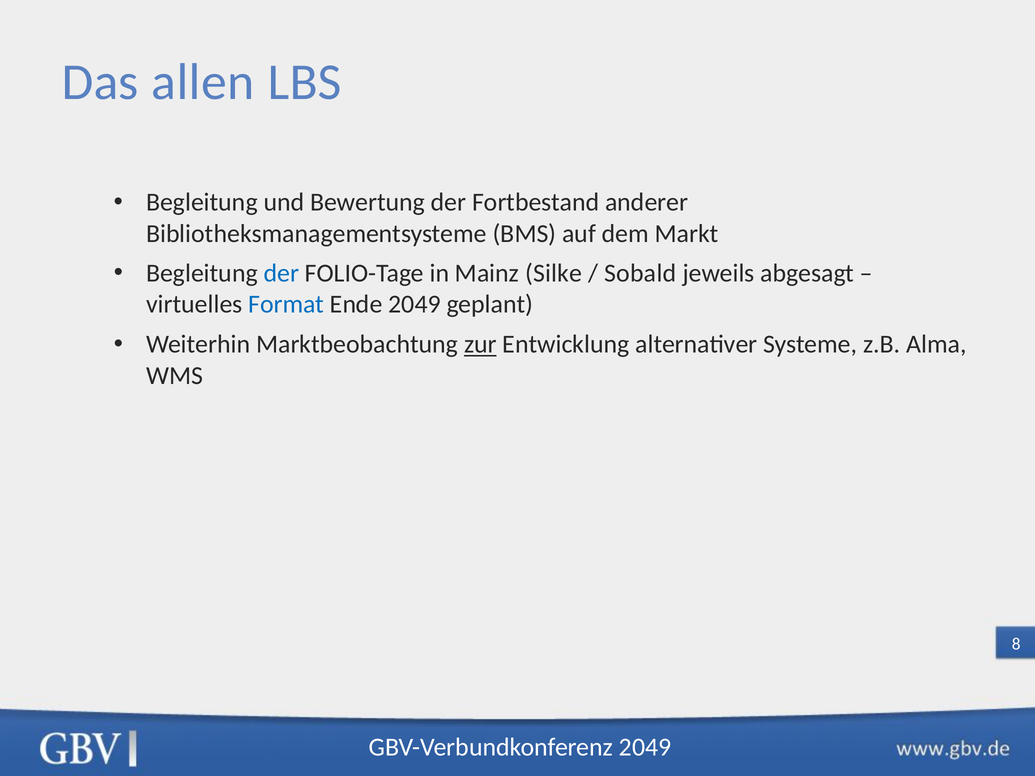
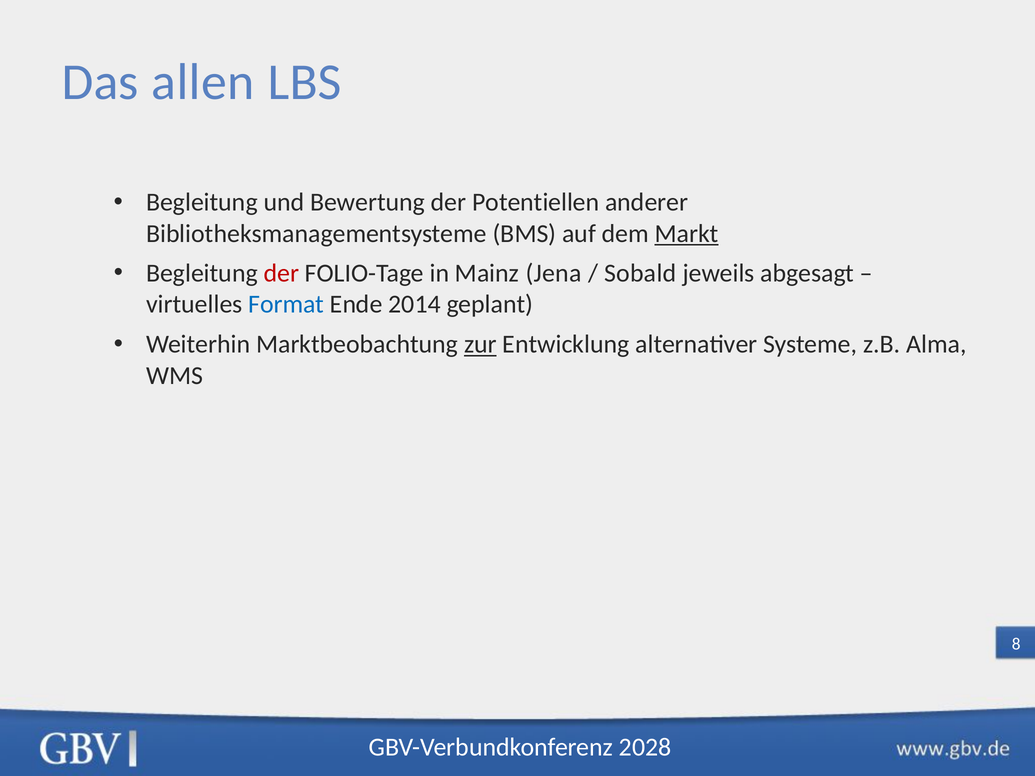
Fortbestand: Fortbestand -> Potentiellen
Markt underline: none -> present
der at (281, 273) colour: blue -> red
Silke: Silke -> Jena
Ende 2049: 2049 -> 2014
GBV-Verbundkonferenz 2049: 2049 -> 2028
